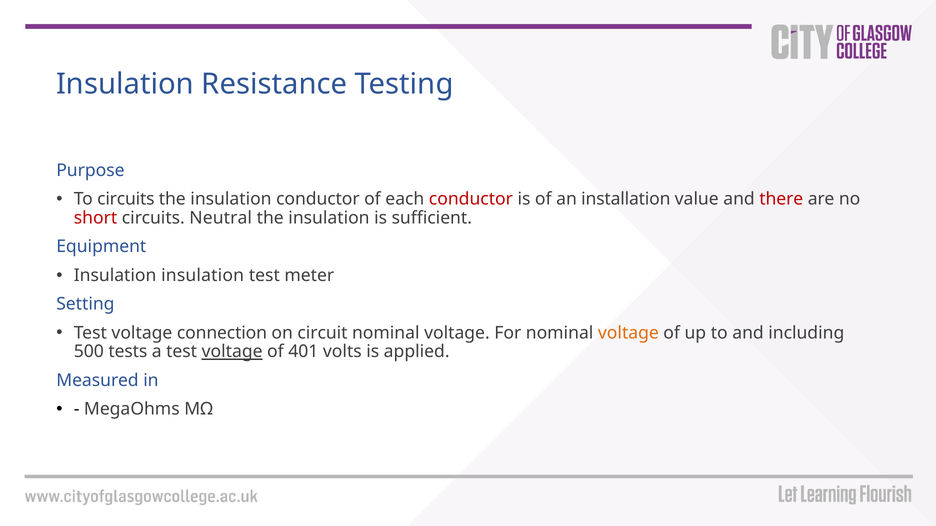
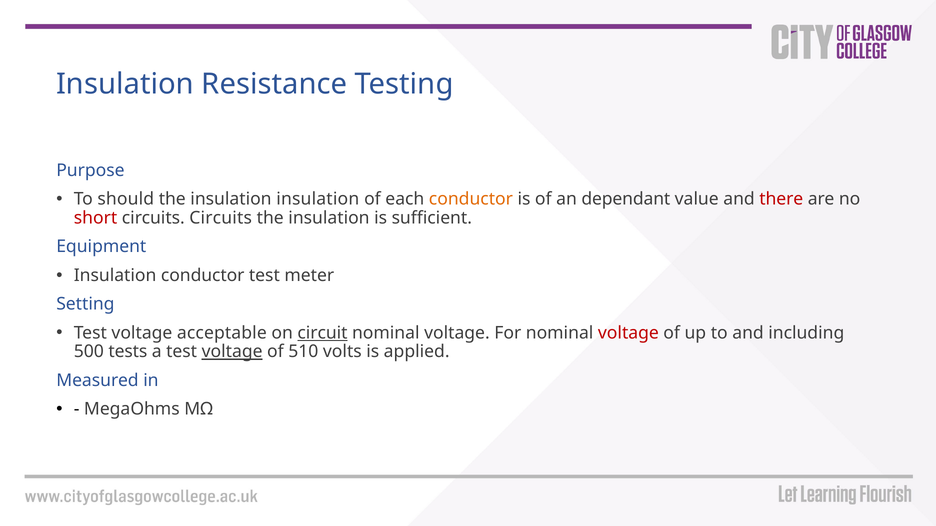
To circuits: circuits -> should
insulation conductor: conductor -> insulation
conductor at (471, 199) colour: red -> orange
installation: installation -> dependant
circuits Neutral: Neutral -> Circuits
Insulation insulation: insulation -> conductor
connection: connection -> acceptable
circuit underline: none -> present
voltage at (628, 333) colour: orange -> red
401: 401 -> 510
